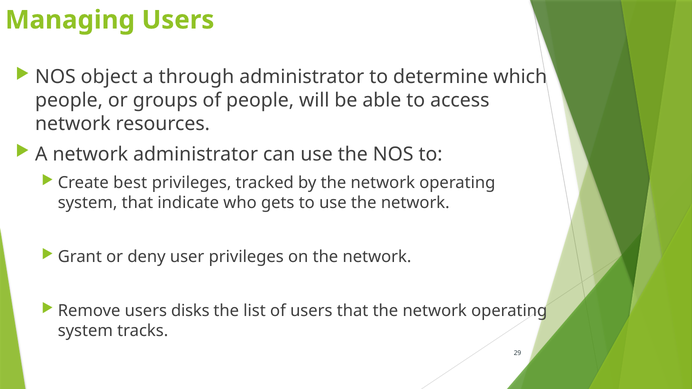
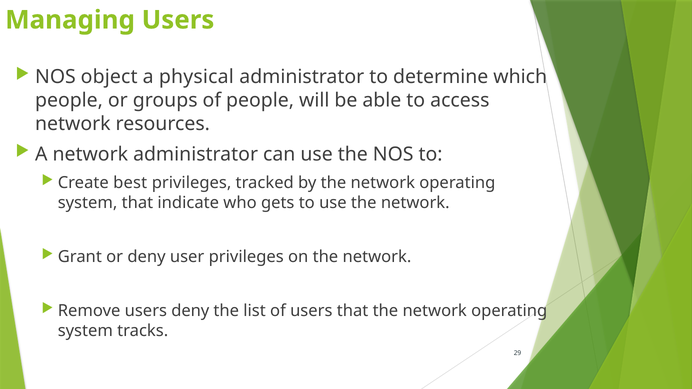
through: through -> physical
users disks: disks -> deny
